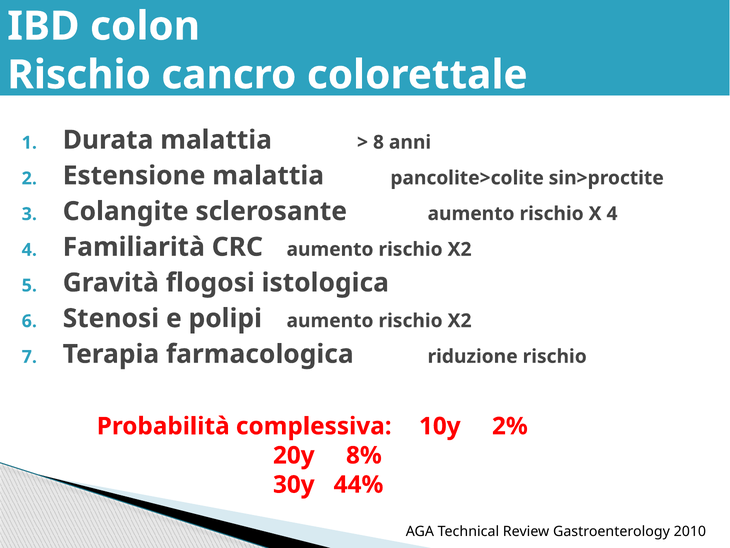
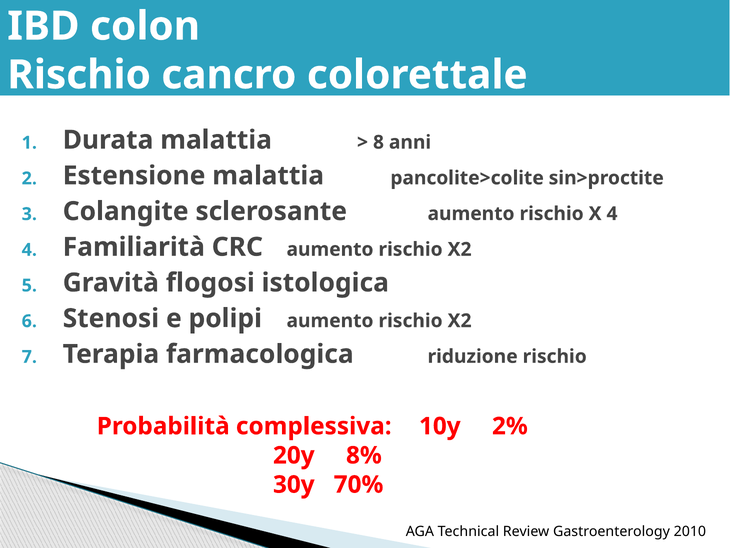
44%: 44% -> 70%
